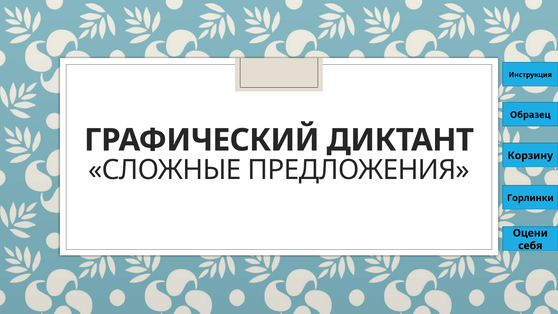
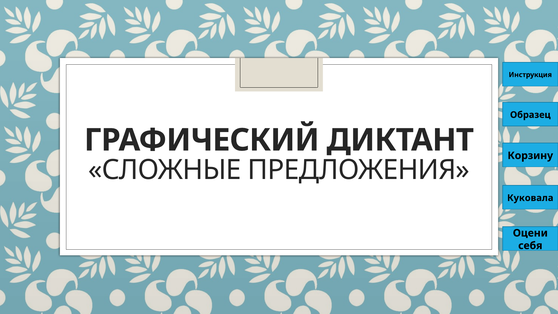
Горлинки: Горлинки -> Куковала
